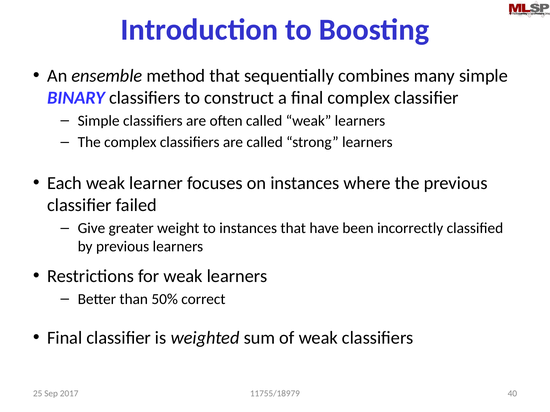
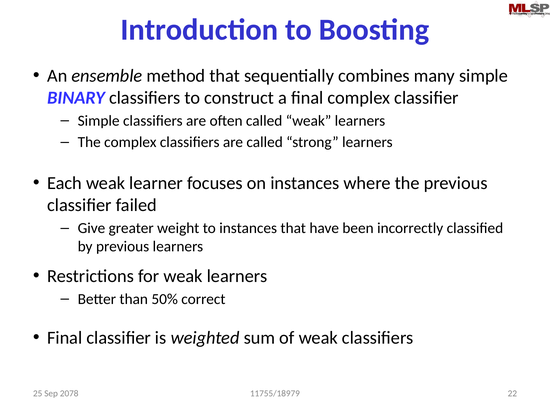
2017: 2017 -> 2078
40: 40 -> 22
